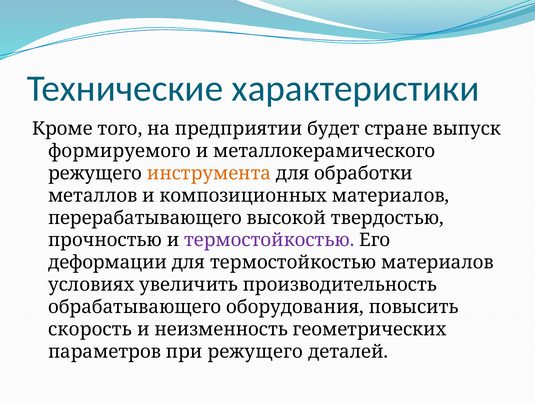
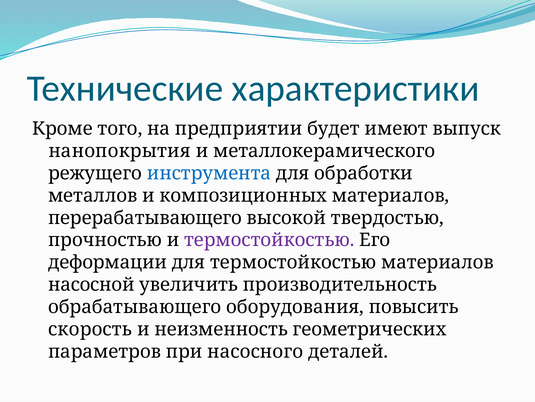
стране: стране -> имеют
формируемого: формируемого -> нанопокрытия
инструмента colour: orange -> blue
условиях: условиях -> насосной
при режущего: режущего -> насосного
